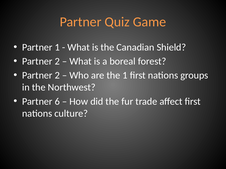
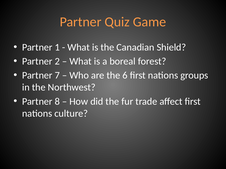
2 at (57, 76): 2 -> 7
the 1: 1 -> 6
6: 6 -> 8
